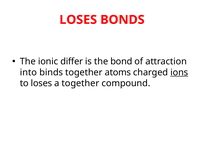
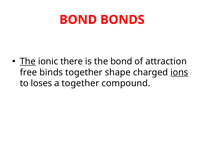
LOSES at (78, 20): LOSES -> BOND
The at (28, 61) underline: none -> present
differ: differ -> there
into: into -> free
atoms: atoms -> shape
